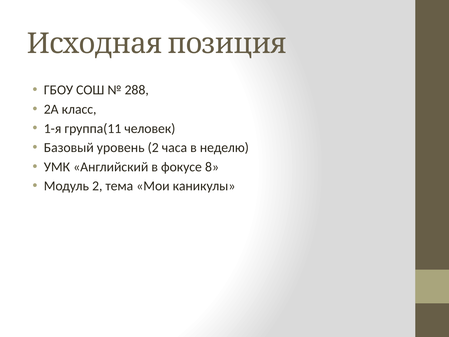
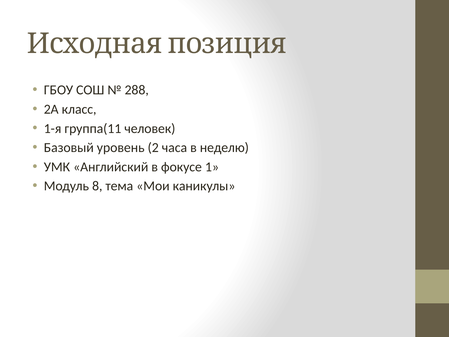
8: 8 -> 1
Модуль 2: 2 -> 8
